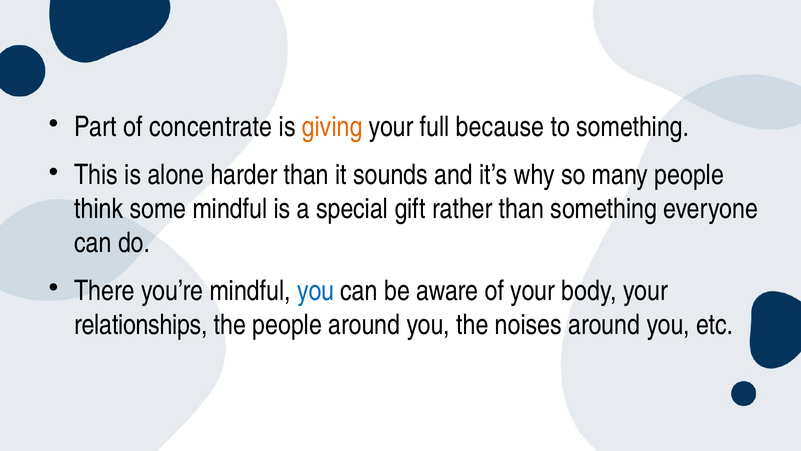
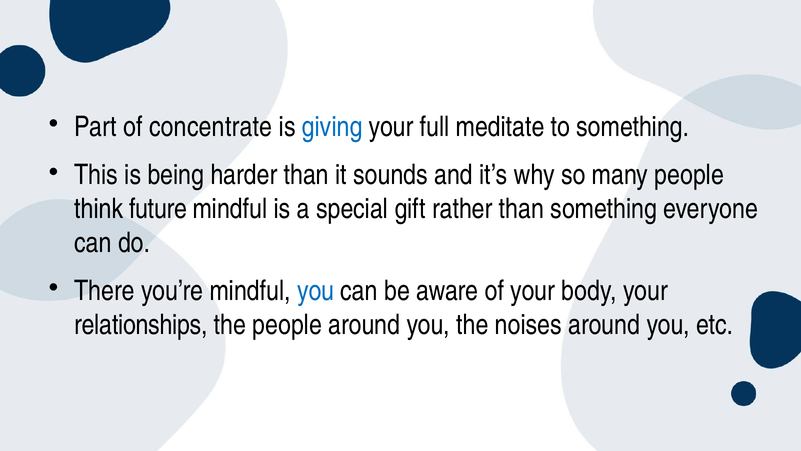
giving colour: orange -> blue
because: because -> meditate
alone: alone -> being
some: some -> future
